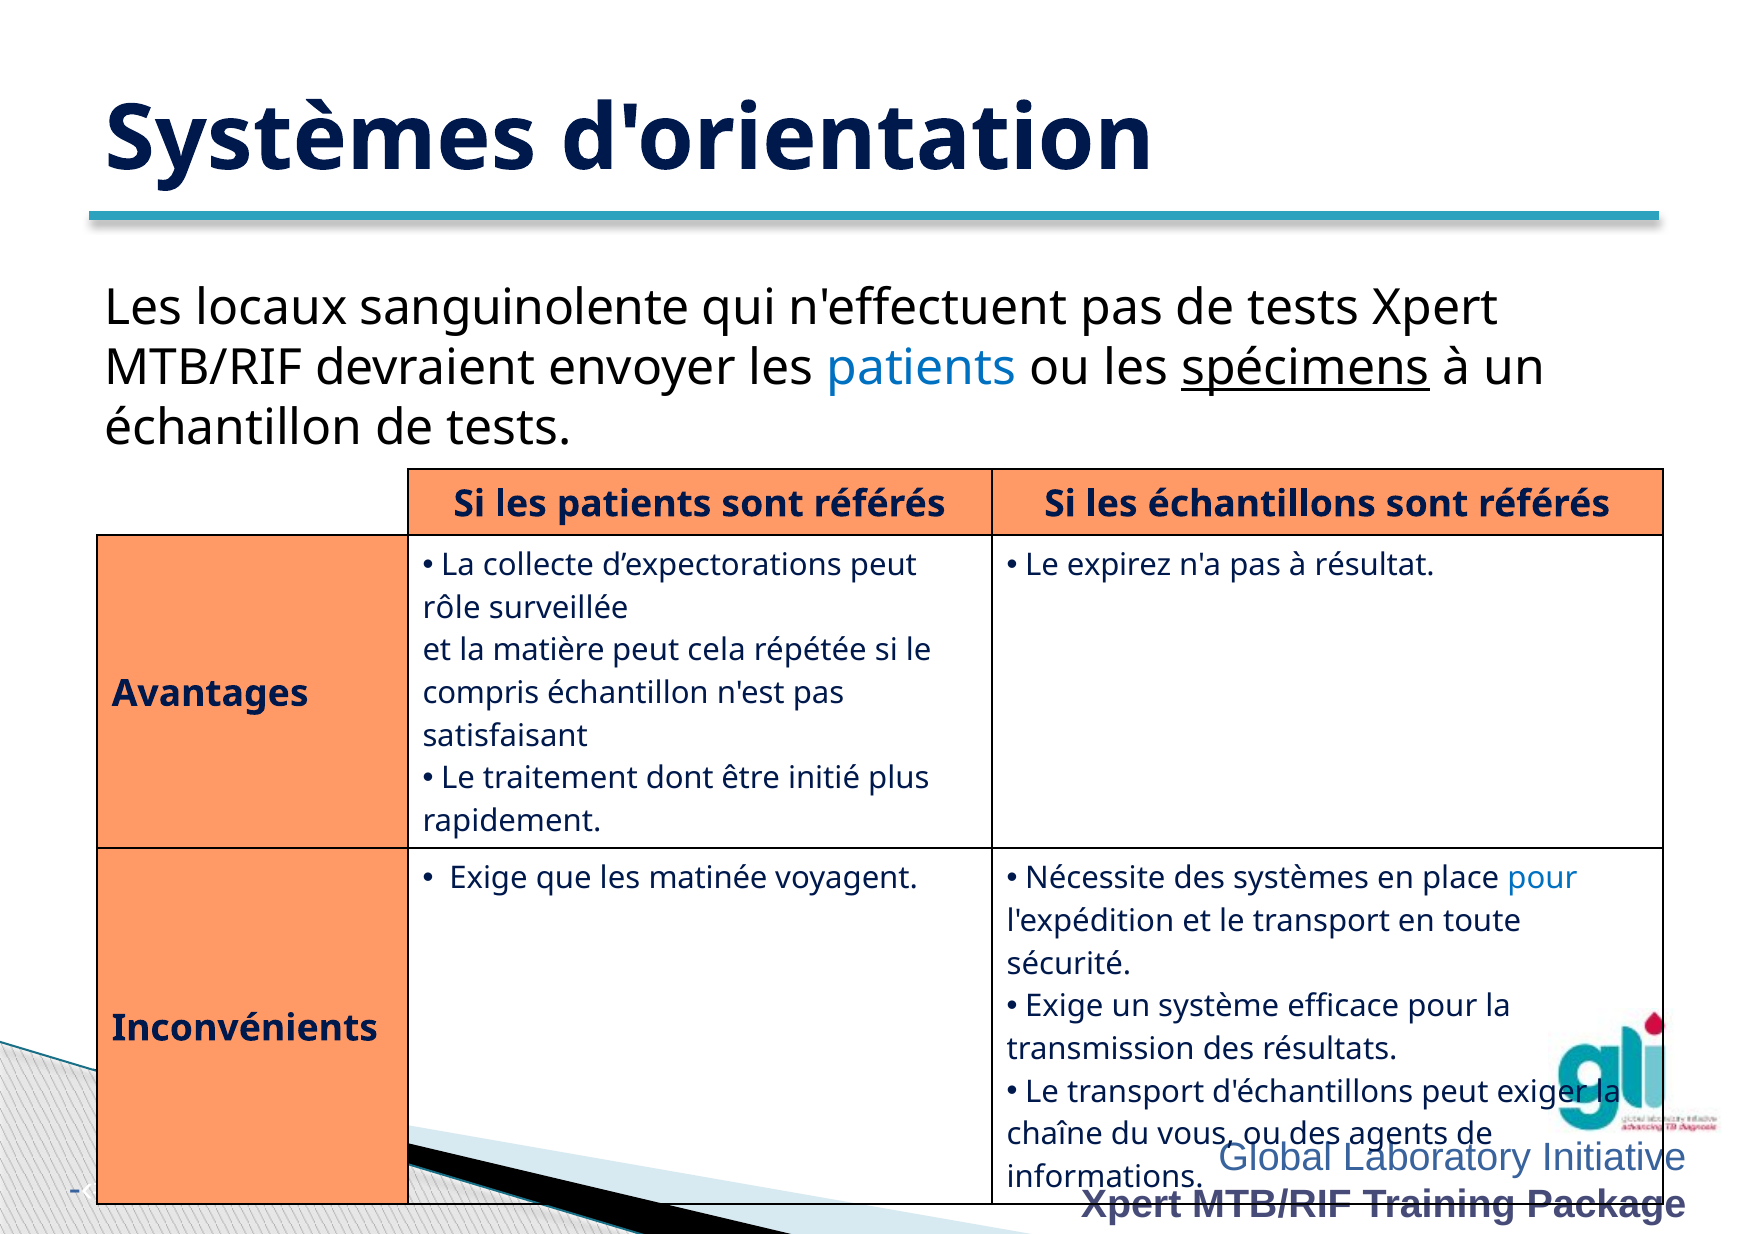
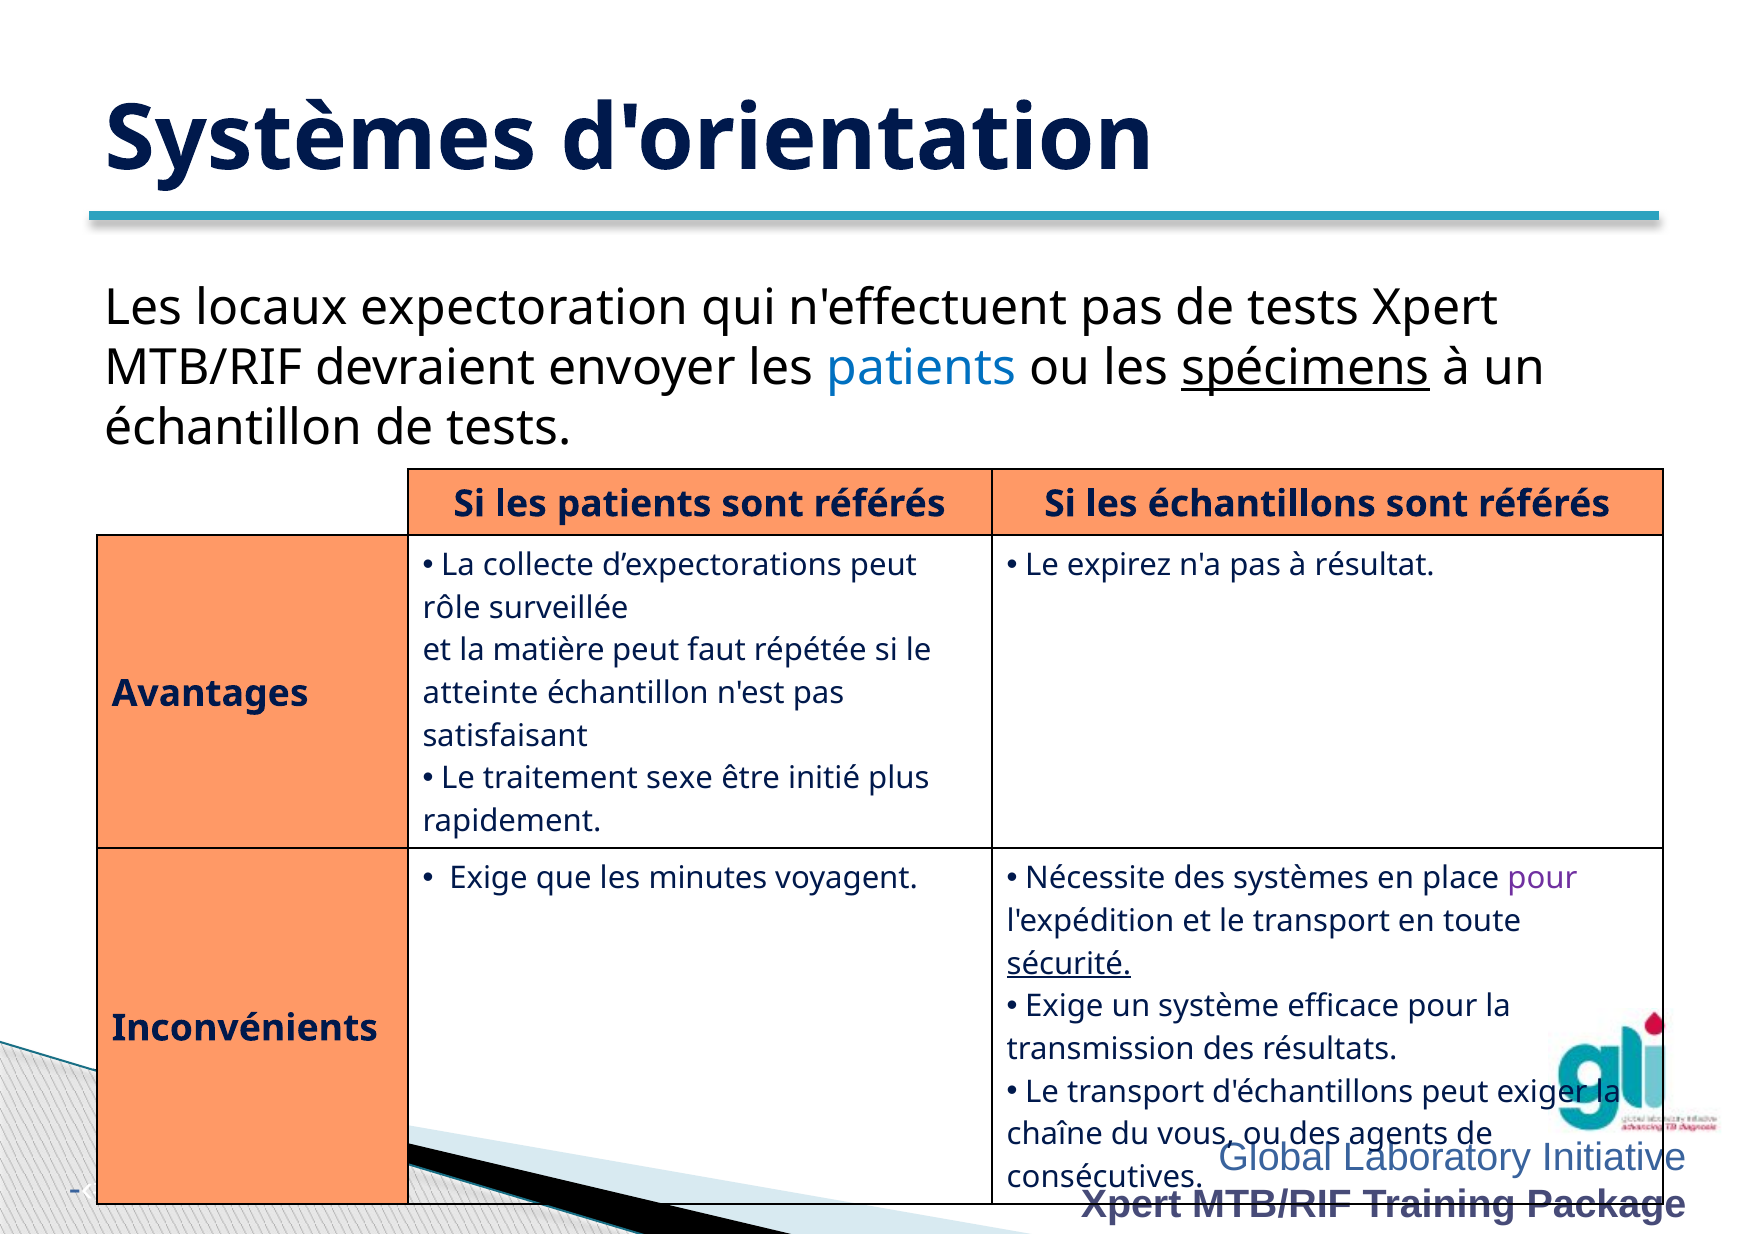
sanguinolente: sanguinolente -> expectoration
cela: cela -> faut
compris: compris -> atteinte
dont: dont -> sexe
matinée: matinée -> minutes
pour at (1542, 878) colour: blue -> purple
sécurité underline: none -> present
informations: informations -> consécutives
